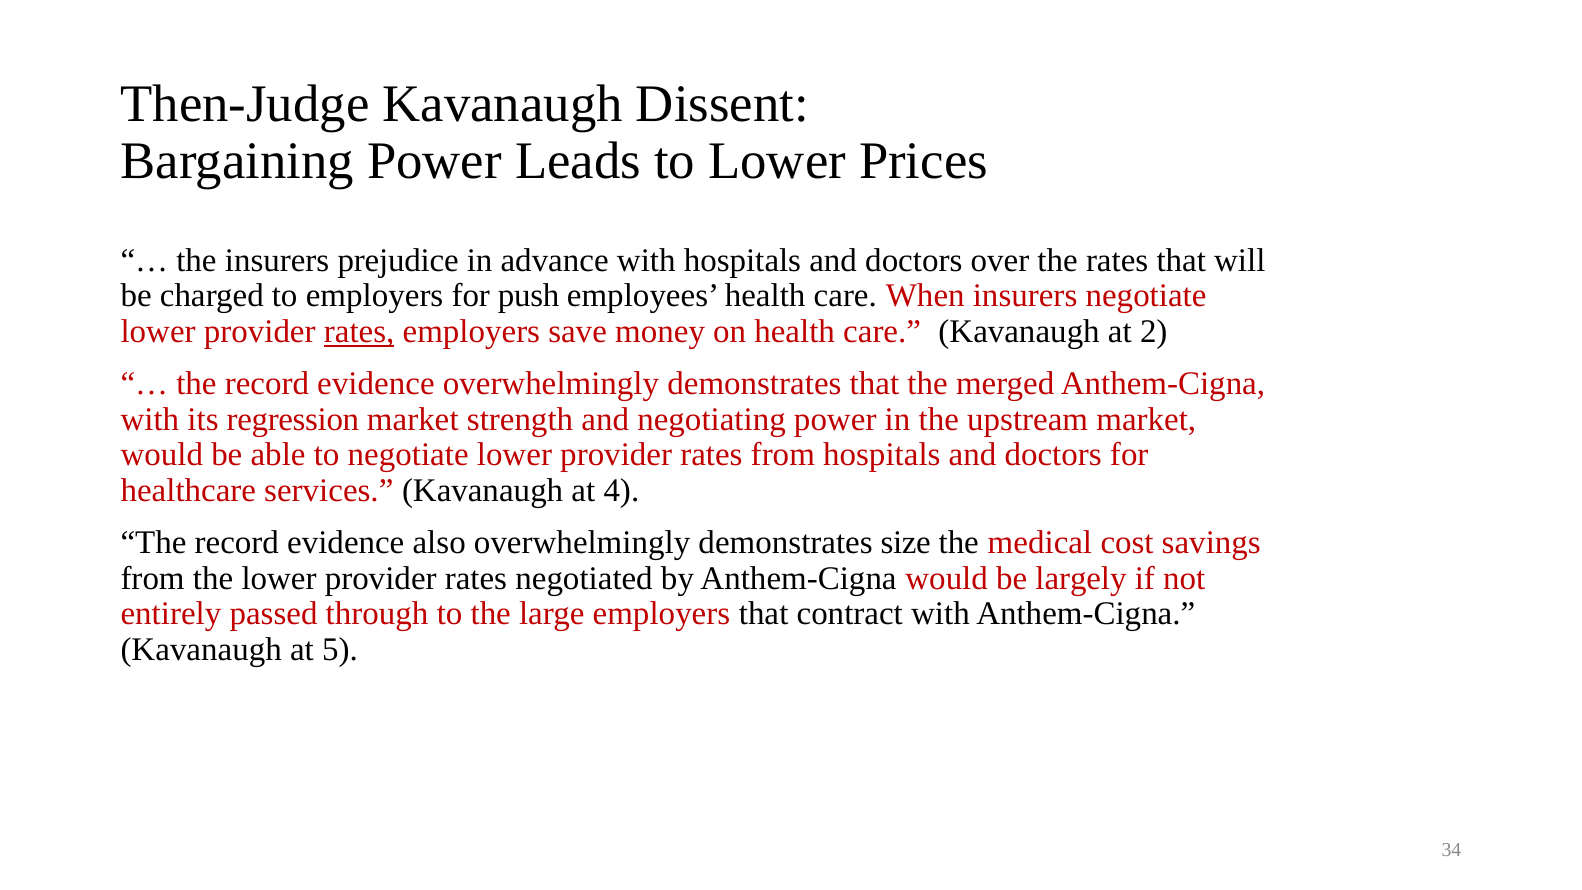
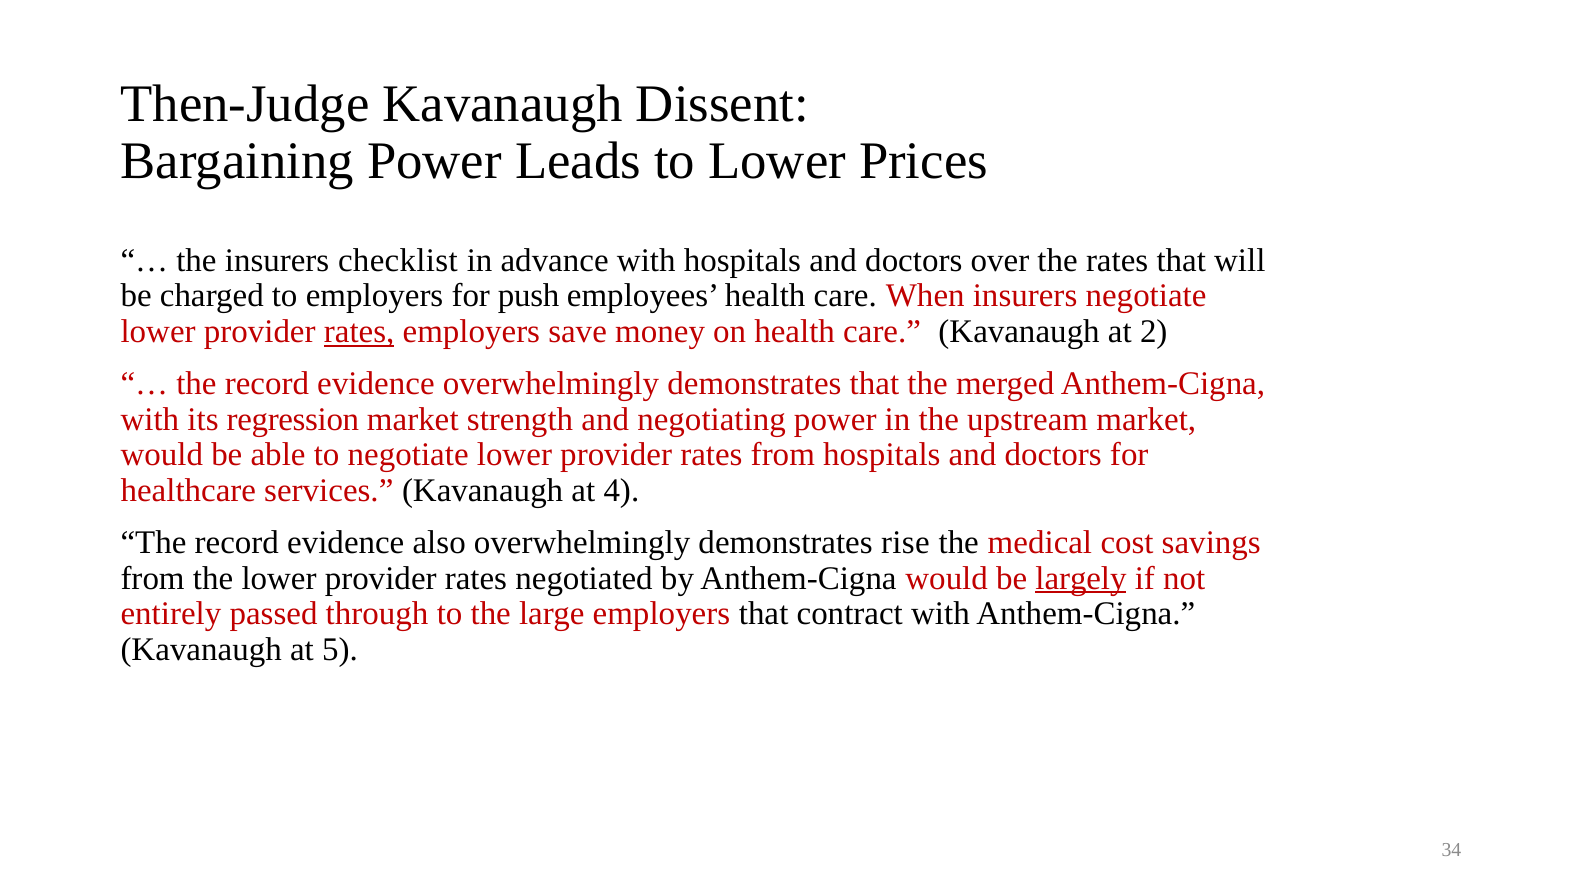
prejudice: prejudice -> checklist
size: size -> rise
largely underline: none -> present
